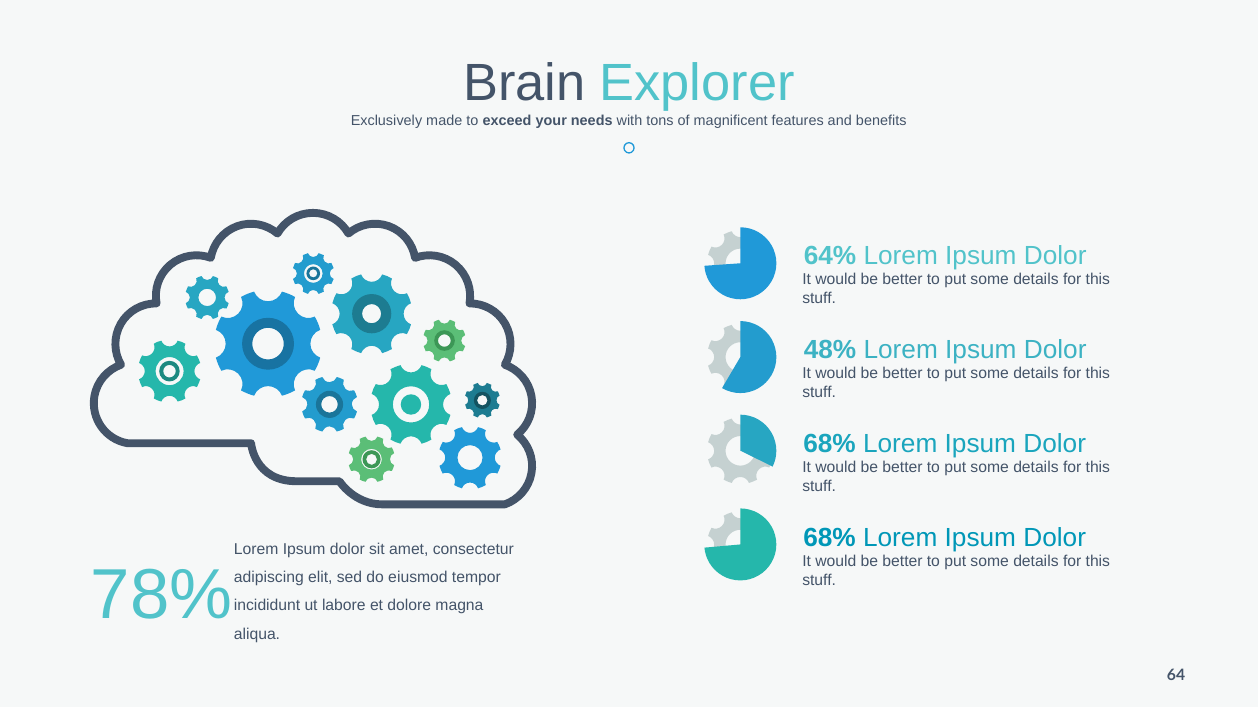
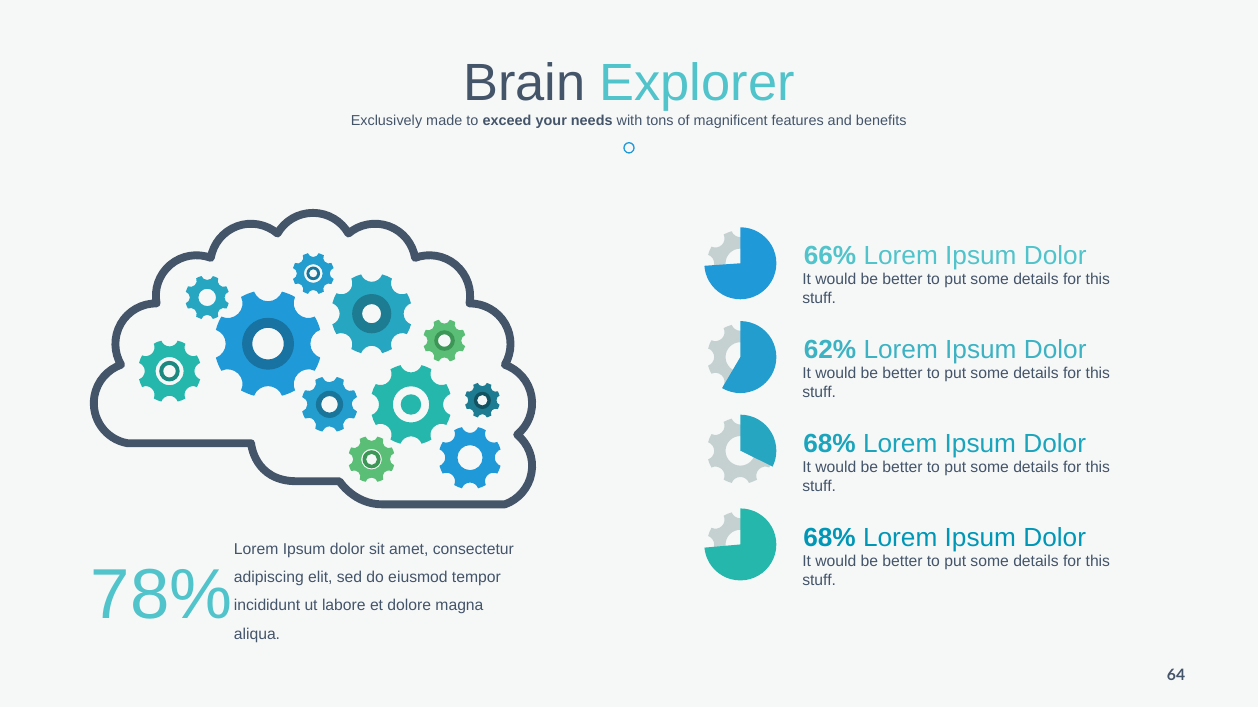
64%: 64% -> 66%
48%: 48% -> 62%
